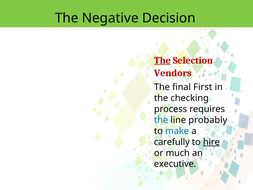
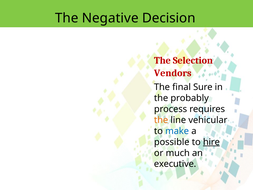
The at (162, 60) underline: present -> none
First: First -> Sure
checking: checking -> probably
the at (161, 120) colour: blue -> orange
probably: probably -> vehicular
carefully: carefully -> possible
